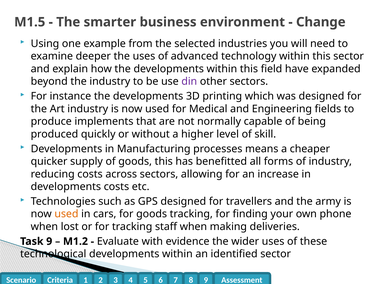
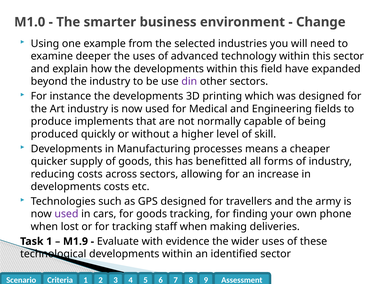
M1.5: M1.5 -> M1.0
used at (66, 214) colour: orange -> purple
Task 9: 9 -> 1
M1.2: M1.2 -> M1.9
